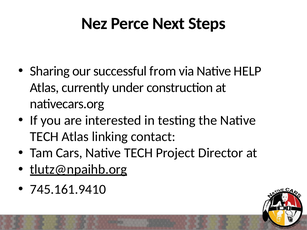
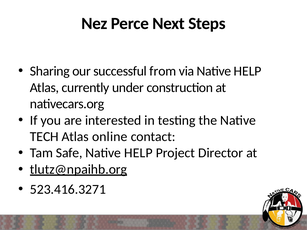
linking: linking -> online
Cars: Cars -> Safe
TECH at (139, 153): TECH -> HELP
745.161.9410: 745.161.9410 -> 523.416.3271
